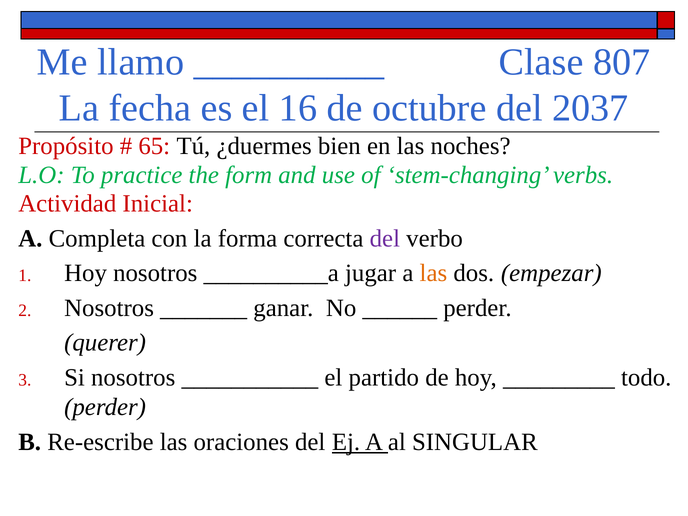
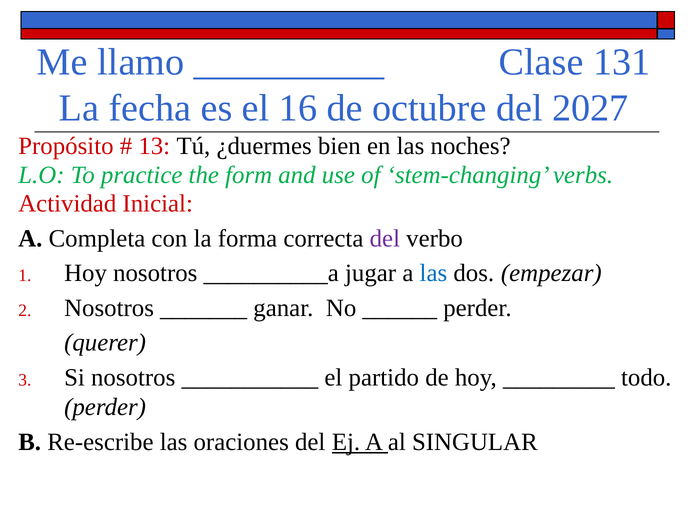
807: 807 -> 131
2037: 2037 -> 2027
65: 65 -> 13
las at (433, 273) colour: orange -> blue
